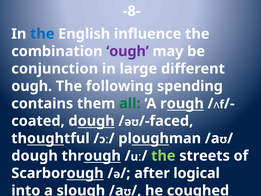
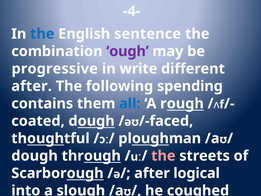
-8-: -8- -> -4-
influence: influence -> sentence
conjunction: conjunction -> progressive
large: large -> write
ough at (32, 86): ough -> after
all colour: green -> blue
the at (163, 156) colour: light green -> pink
